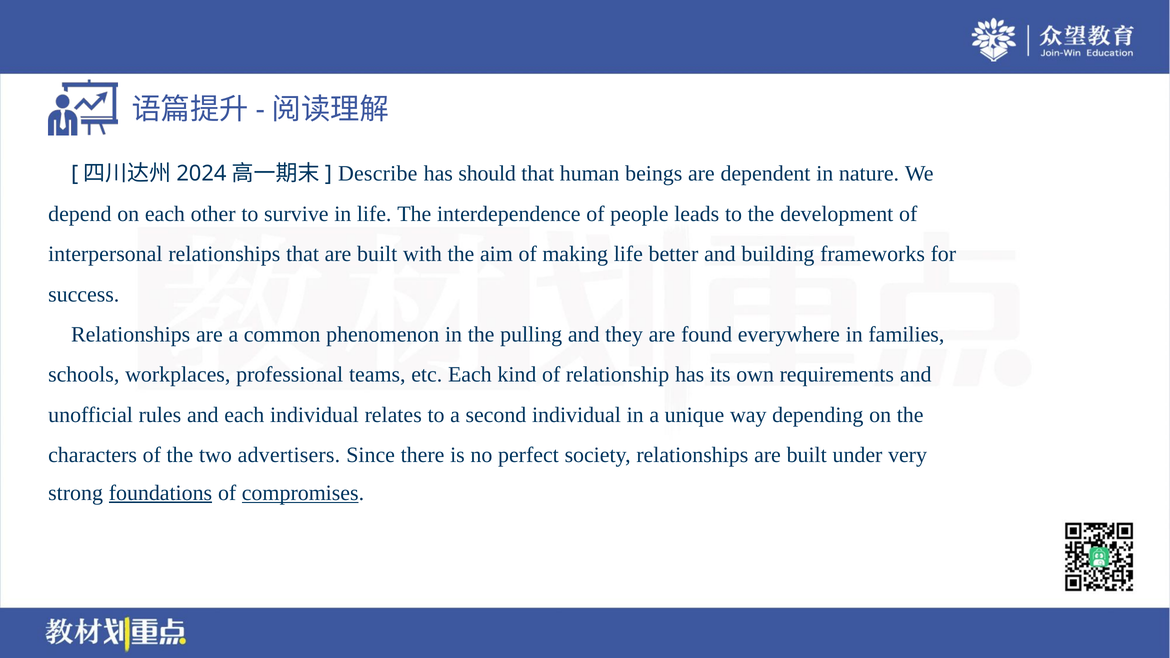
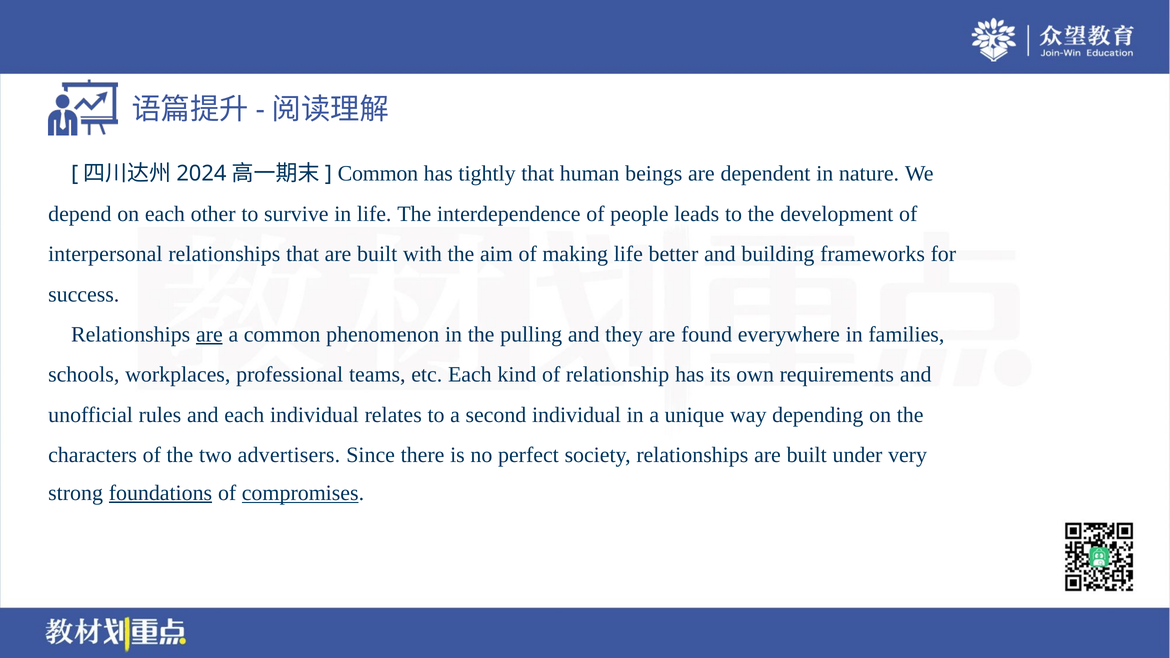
Describe at (378, 174): Describe -> Common
should: should -> tightly
are at (209, 335) underline: none -> present
